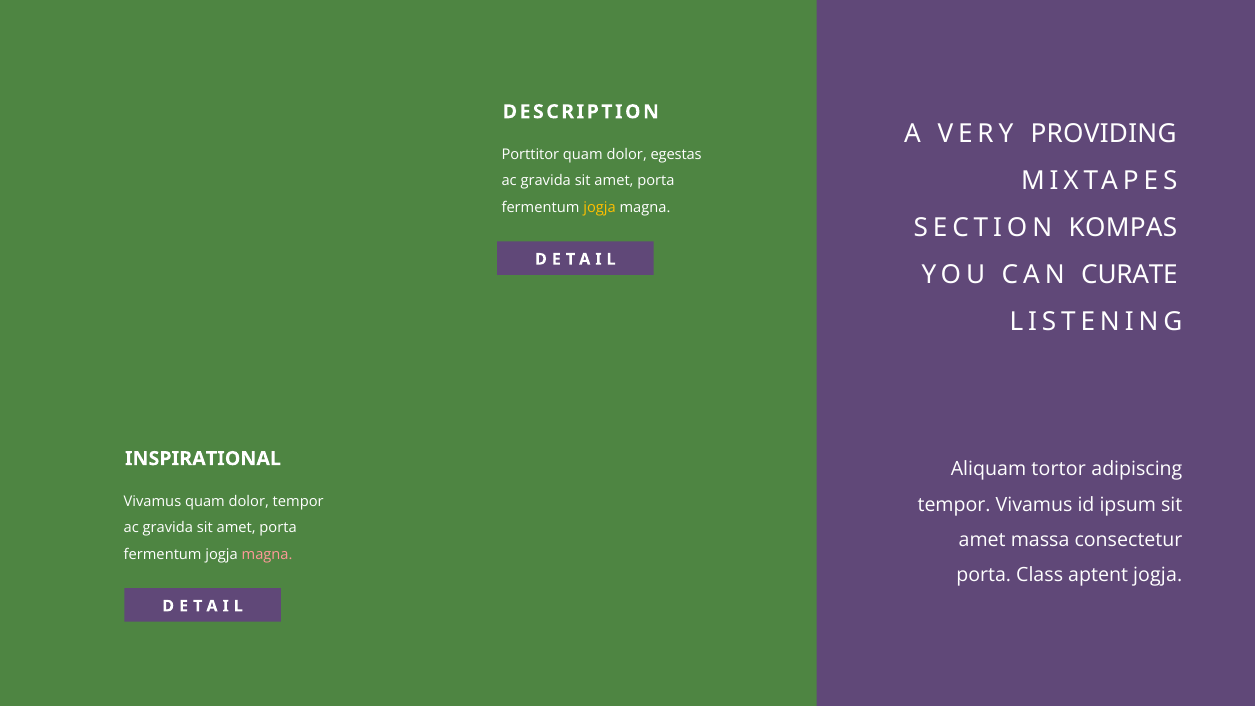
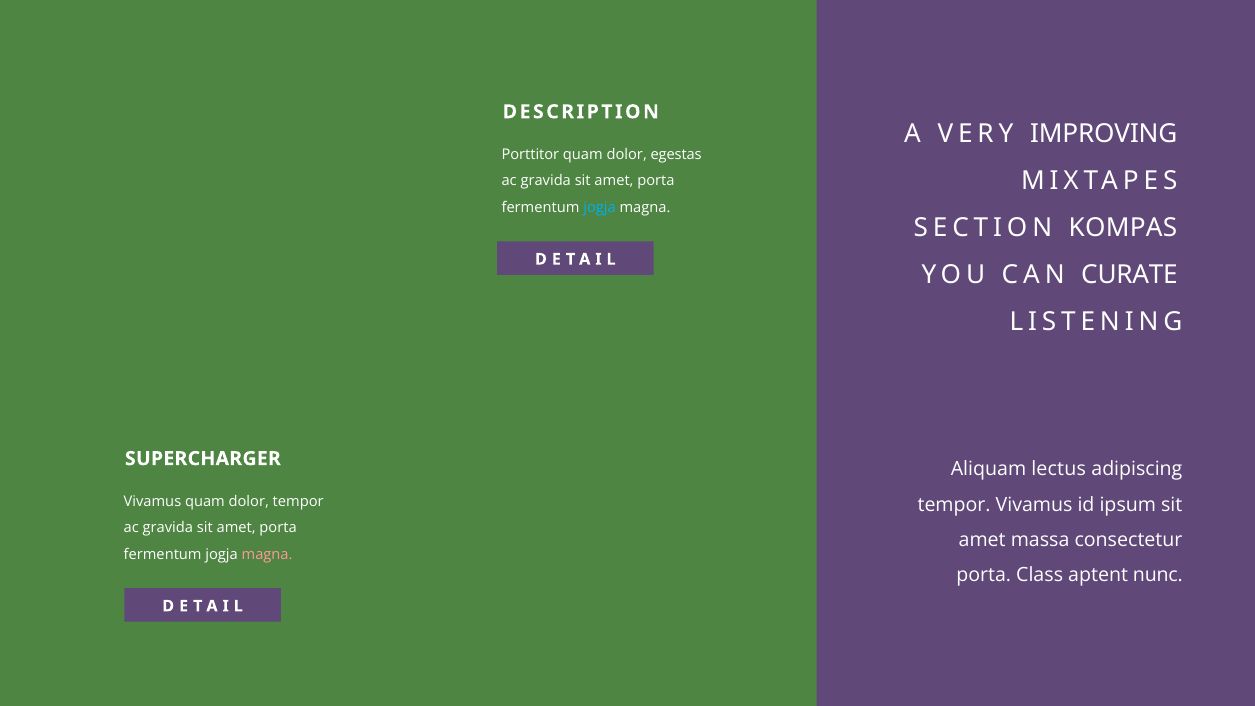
PROVIDING: PROVIDING -> IMPROVING
jogja at (600, 208) colour: yellow -> light blue
INSPIRATIONAL: INSPIRATIONAL -> SUPERCHARGER
tortor: tortor -> lectus
aptent jogja: jogja -> nunc
